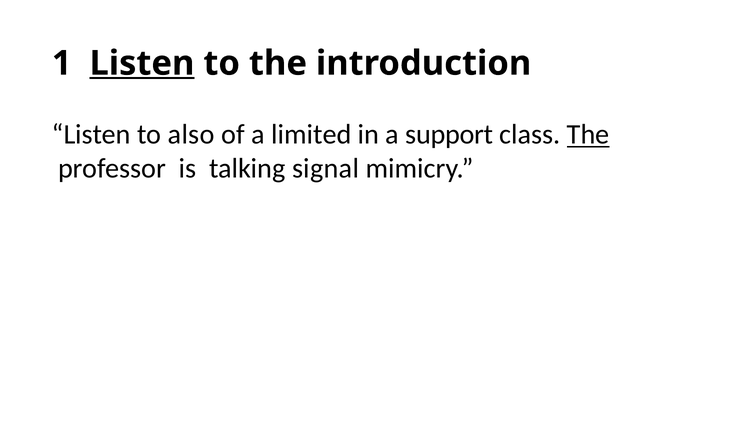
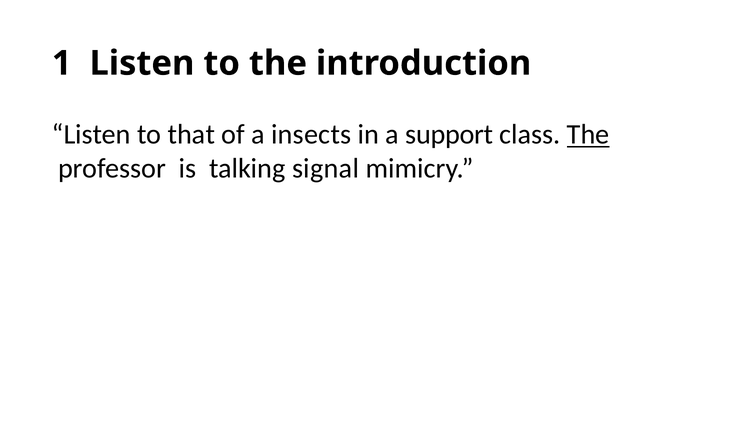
Listen at (142, 63) underline: present -> none
also: also -> that
limited: limited -> insects
